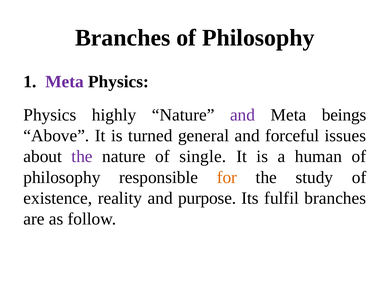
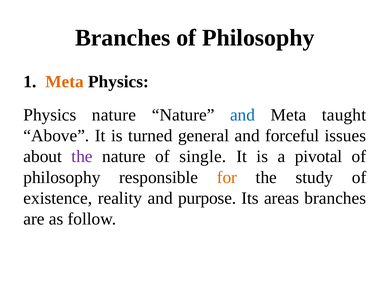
Meta at (65, 82) colour: purple -> orange
Physics highly: highly -> nature
and at (243, 115) colour: purple -> blue
beings: beings -> taught
human: human -> pivotal
fulfil: fulfil -> areas
